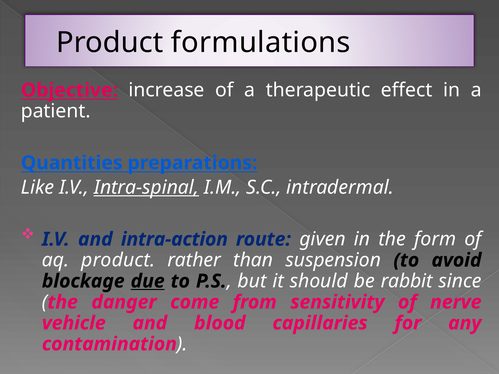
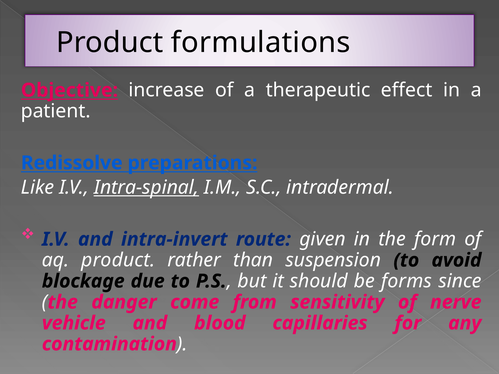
Quantities: Quantities -> Redissolve
intra-action: intra-action -> intra-invert
due underline: present -> none
rabbit: rabbit -> forms
